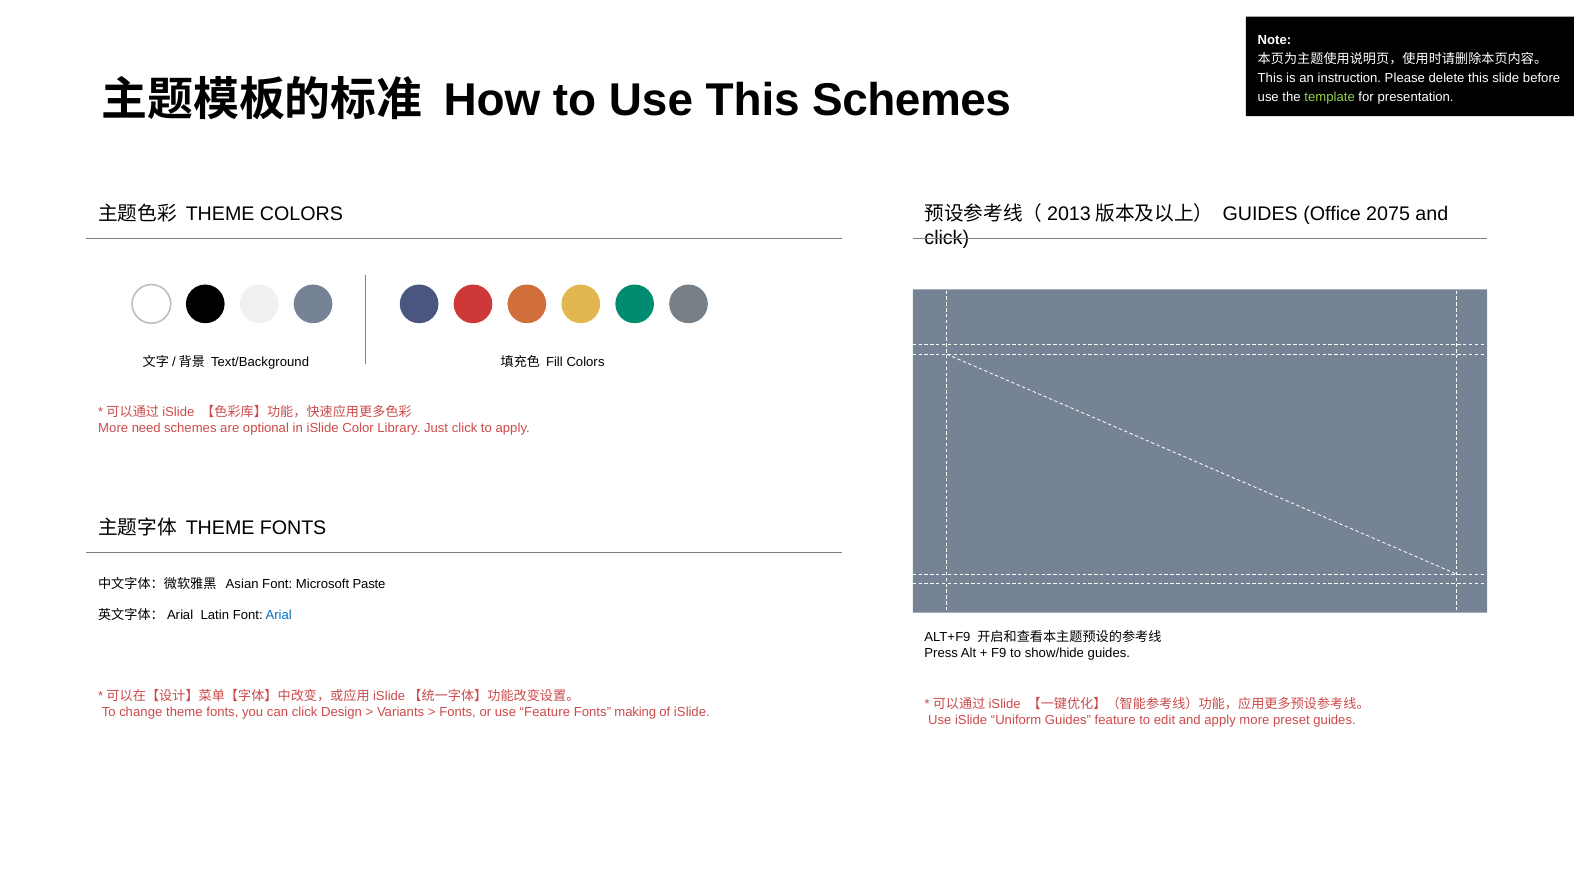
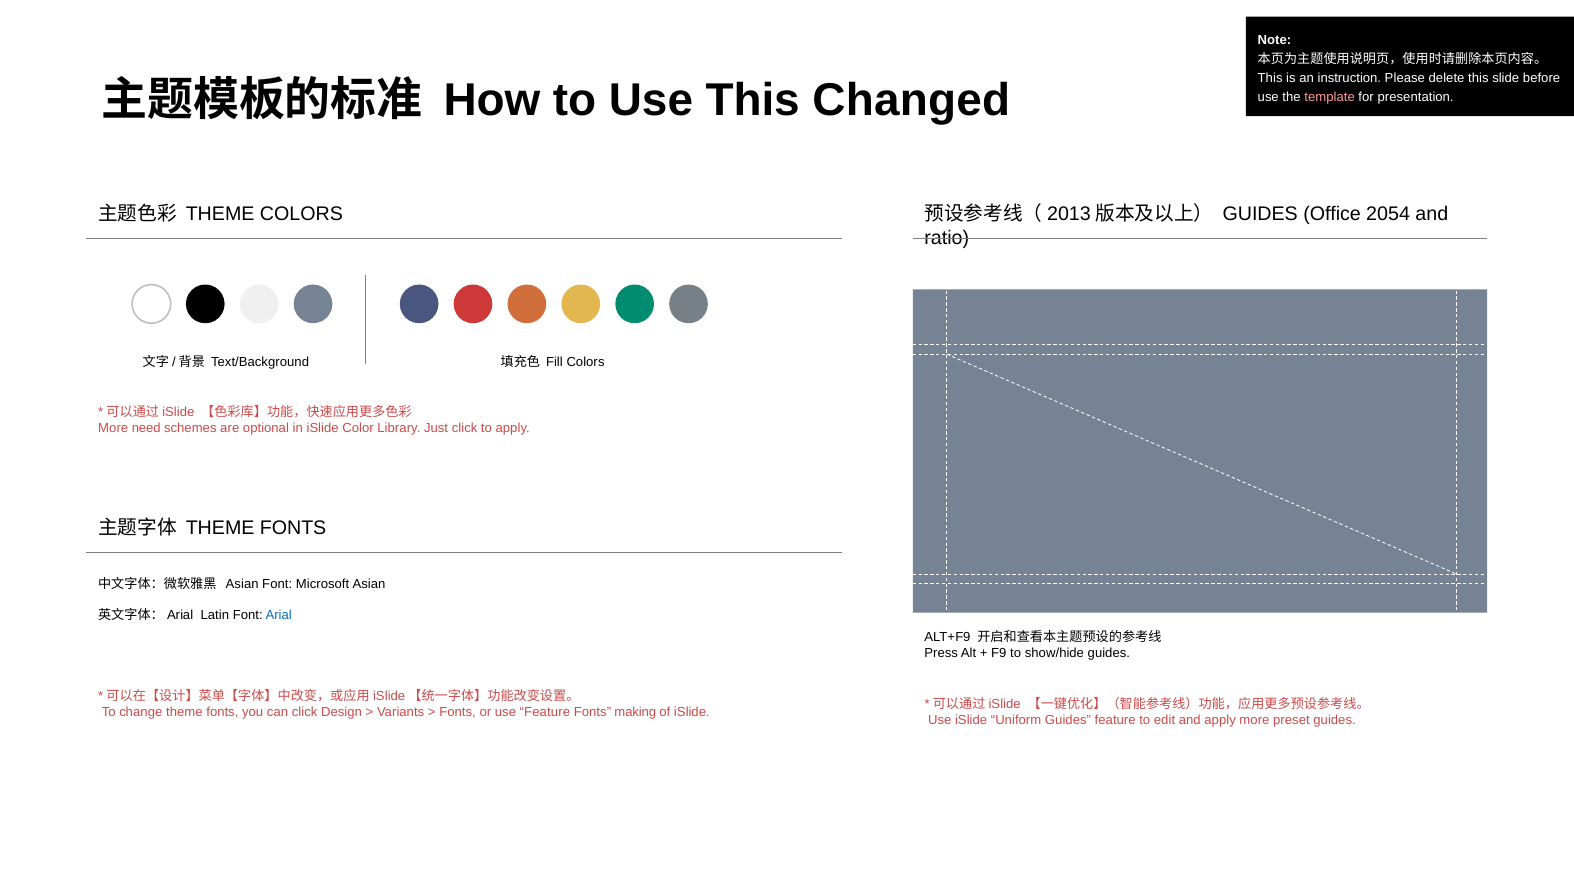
This Schemes: Schemes -> Changed
template colour: light green -> pink
2075: 2075 -> 2054
click at (947, 238): click -> ratio
Microsoft Paste: Paste -> Asian
